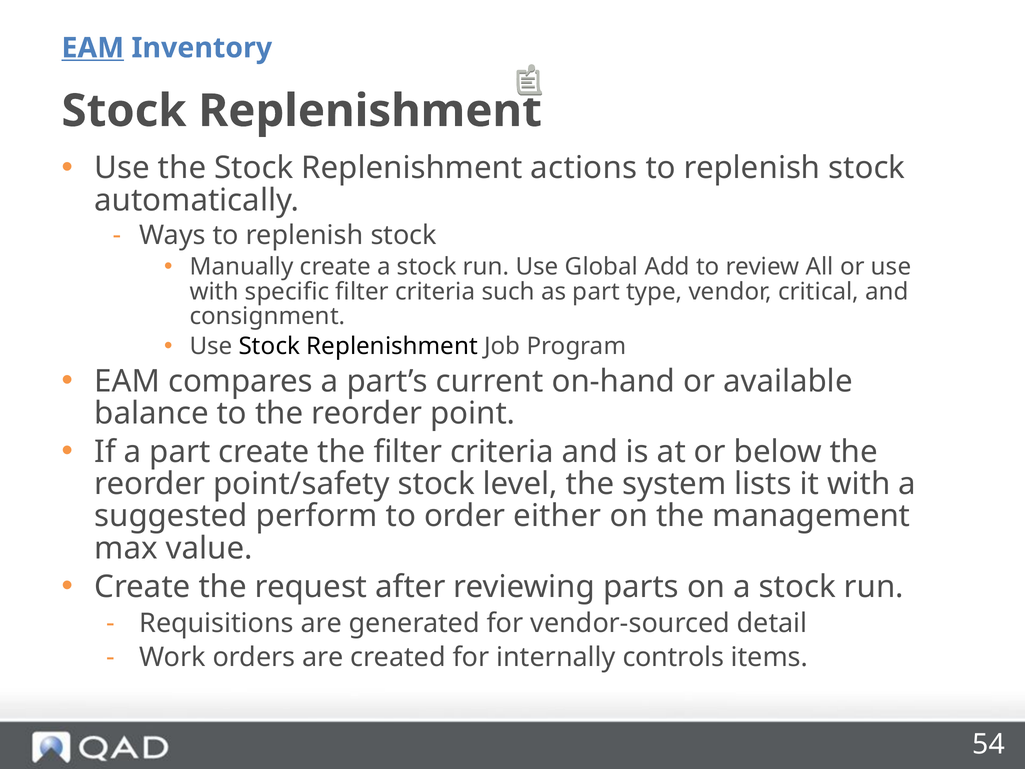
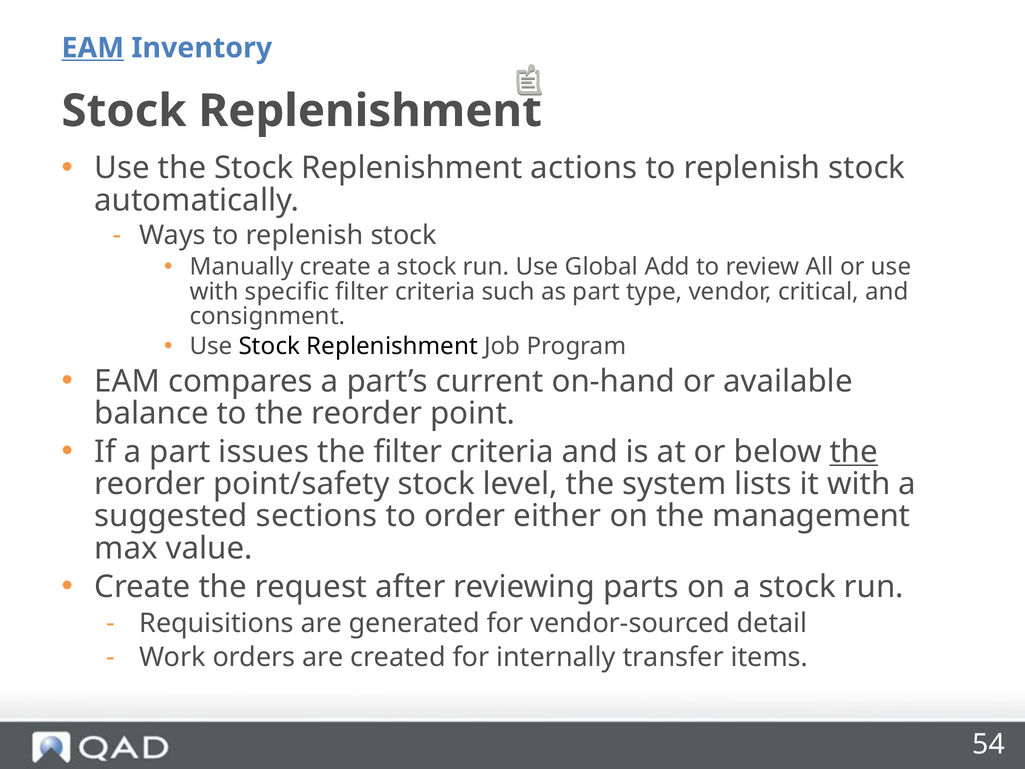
part create: create -> issues
the at (854, 452) underline: none -> present
perform: perform -> sections
controls: controls -> transfer
